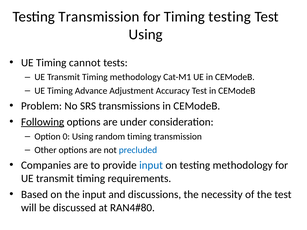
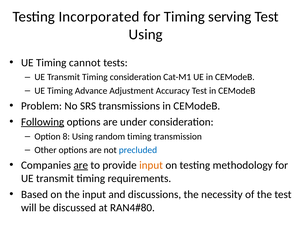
Testing Transmission: Transmission -> Incorporated
Timing testing: testing -> serving
Timing methodology: methodology -> consideration
0: 0 -> 8
are at (81, 165) underline: none -> present
input at (151, 165) colour: blue -> orange
